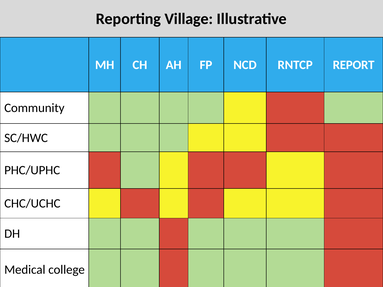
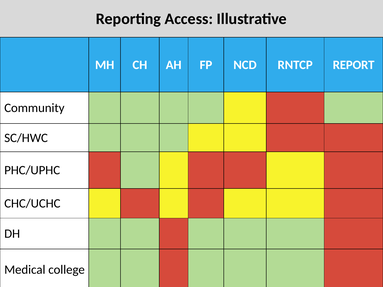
Village: Village -> Access
